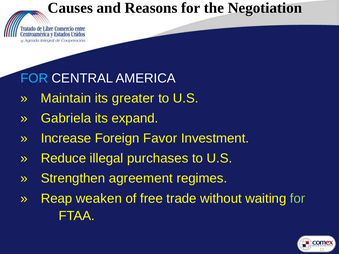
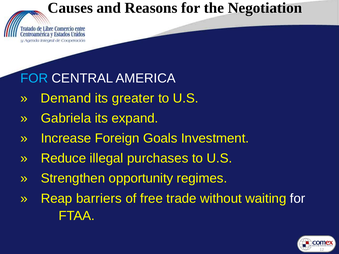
Maintain: Maintain -> Demand
Favor: Favor -> Goals
agreement: agreement -> opportunity
weaken: weaken -> barriers
for at (298, 199) colour: light green -> white
